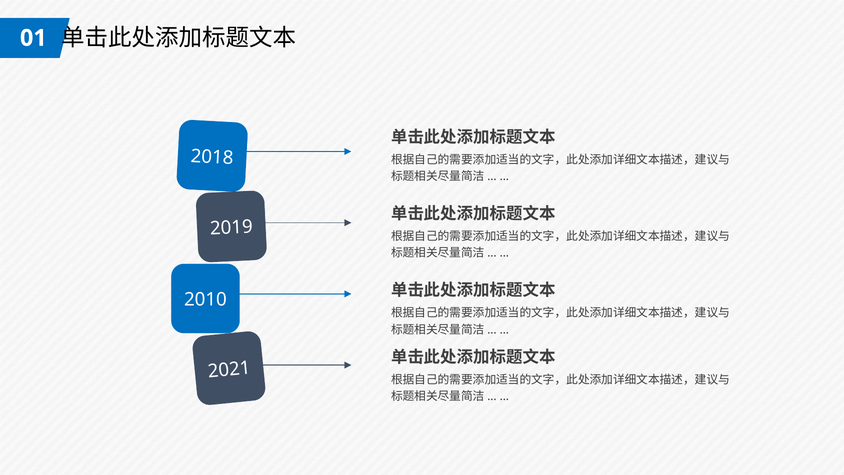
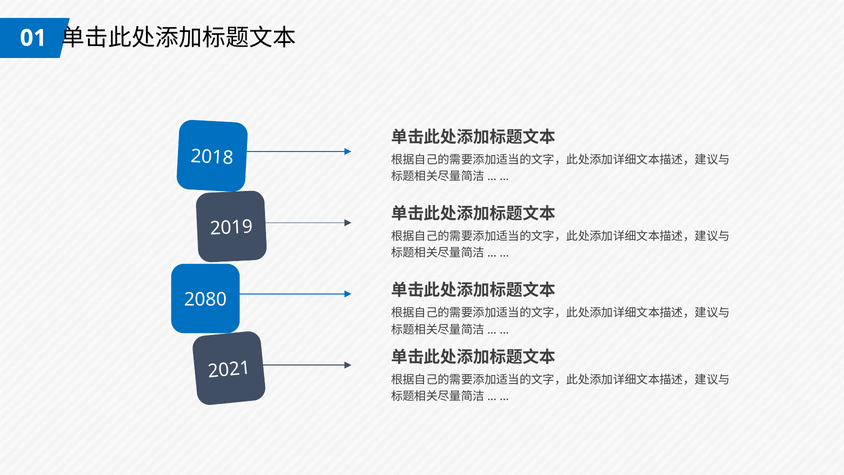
2010: 2010 -> 2080
